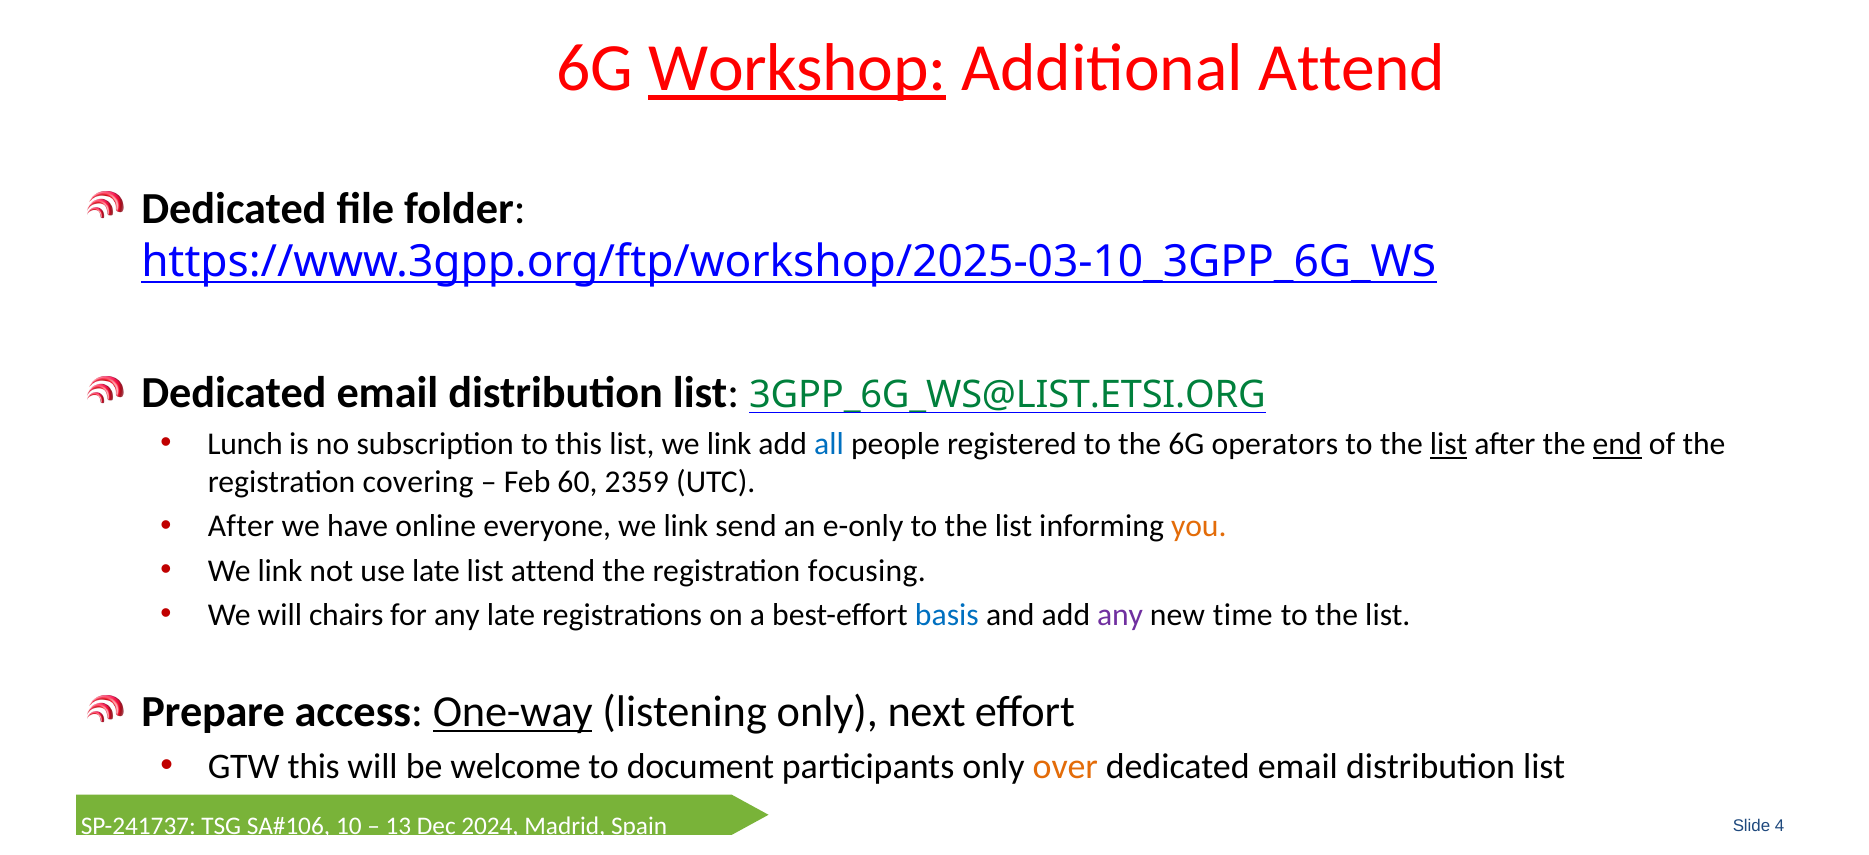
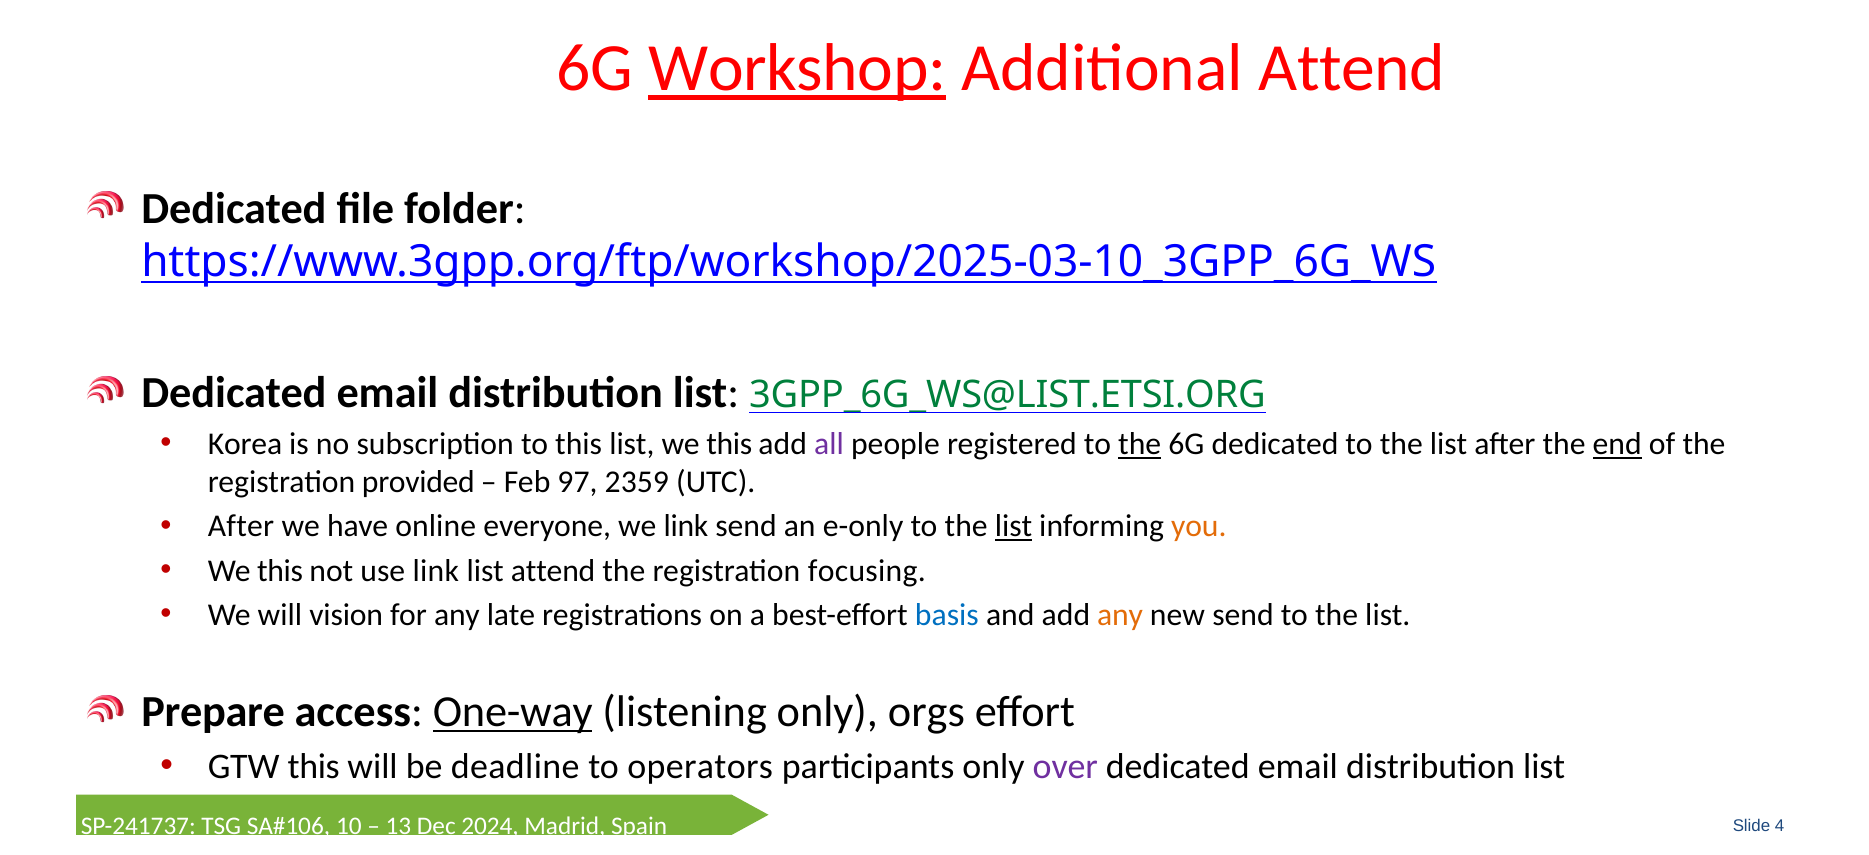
Lunch: Lunch -> Korea
list we link: link -> this
all colour: blue -> purple
the at (1140, 444) underline: none -> present
6G operators: operators -> dedicated
list at (1449, 444) underline: present -> none
covering: covering -> provided
60: 60 -> 97
list at (1014, 526) underline: none -> present
link at (280, 571): link -> this
use late: late -> link
chairs: chairs -> vision
any at (1120, 615) colour: purple -> orange
new time: time -> send
next: next -> orgs
welcome: welcome -> deadline
document: document -> operators
over colour: orange -> purple
